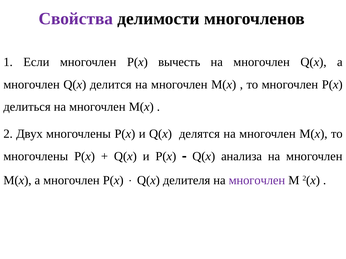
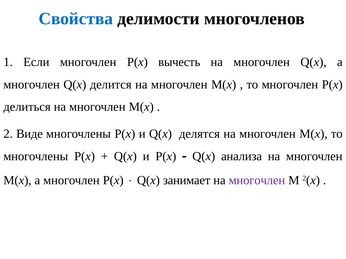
Свойства colour: purple -> blue
Двух: Двух -> Виде
делителя: делителя -> занимает
